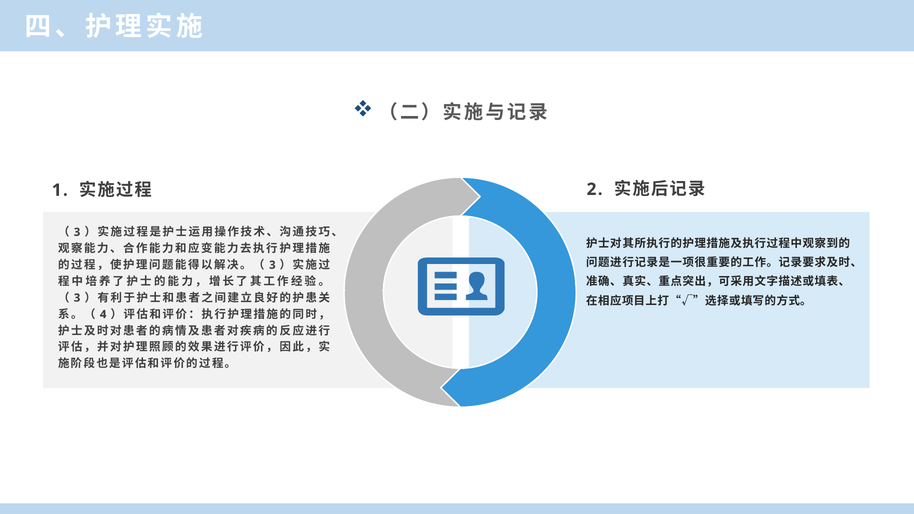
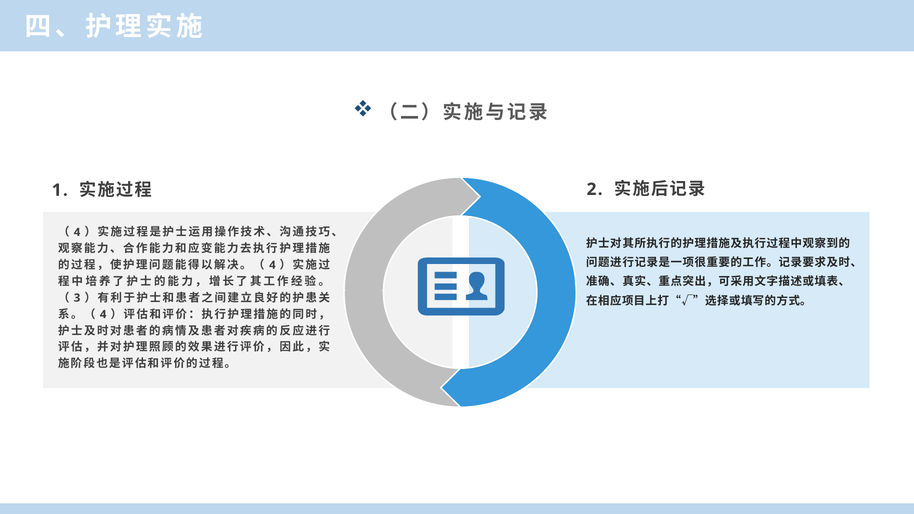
3 at (77, 232): 3 -> 4
3 at (272, 265): 3 -> 4
